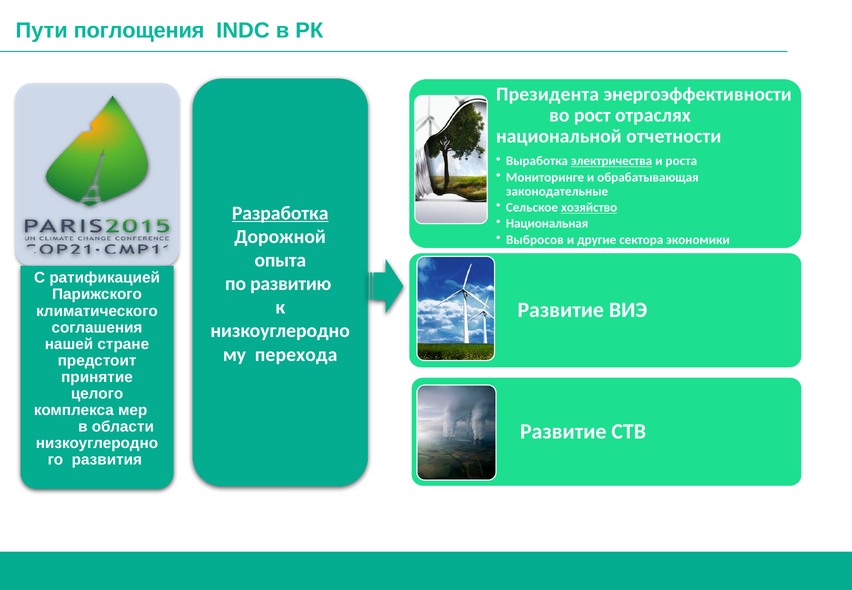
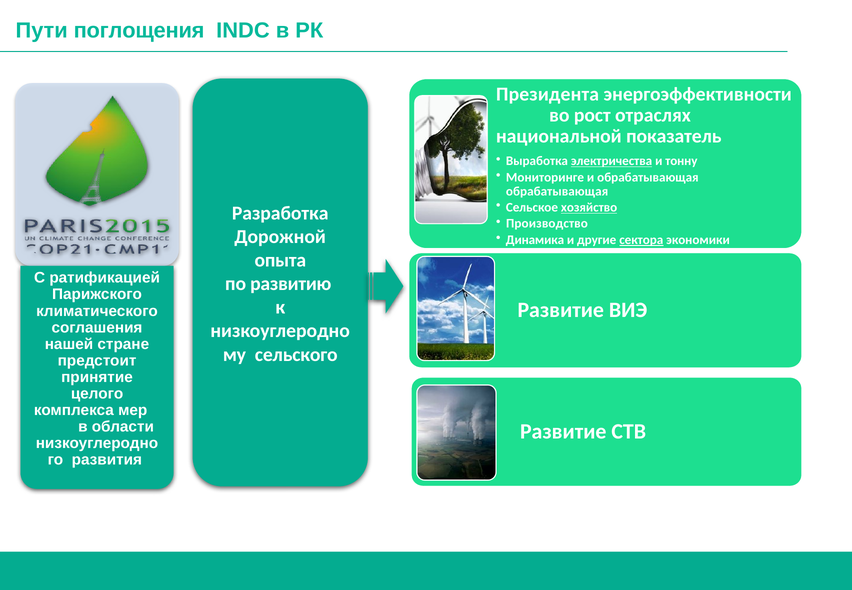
отчетности: отчетности -> показатель
роста: роста -> тонну
законодательные at (557, 191): законодательные -> обрабатывающая
Разработка underline: present -> none
Национальная: Национальная -> Производство
Выбросов: Выбросов -> Динамика
сектора underline: none -> present
перехода: перехода -> сельского
